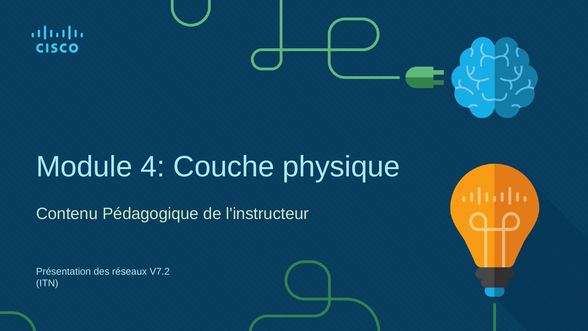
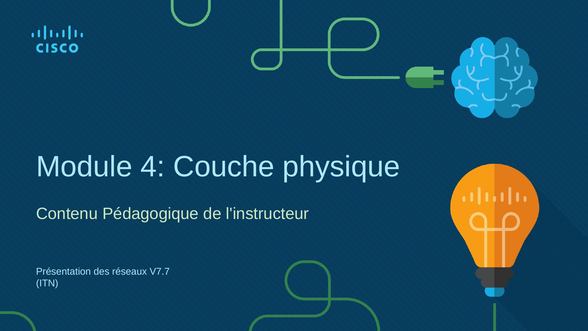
V7.2: V7.2 -> V7.7
